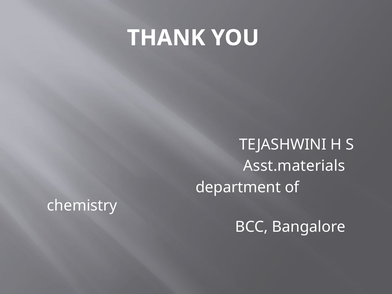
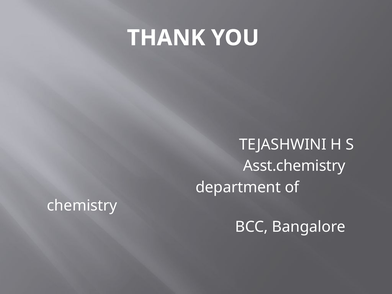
Asst.materials: Asst.materials -> Asst.chemistry
